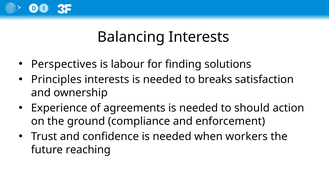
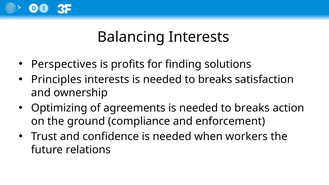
labour: labour -> profits
Experience: Experience -> Optimizing
should at (252, 108): should -> breaks
reaching: reaching -> relations
